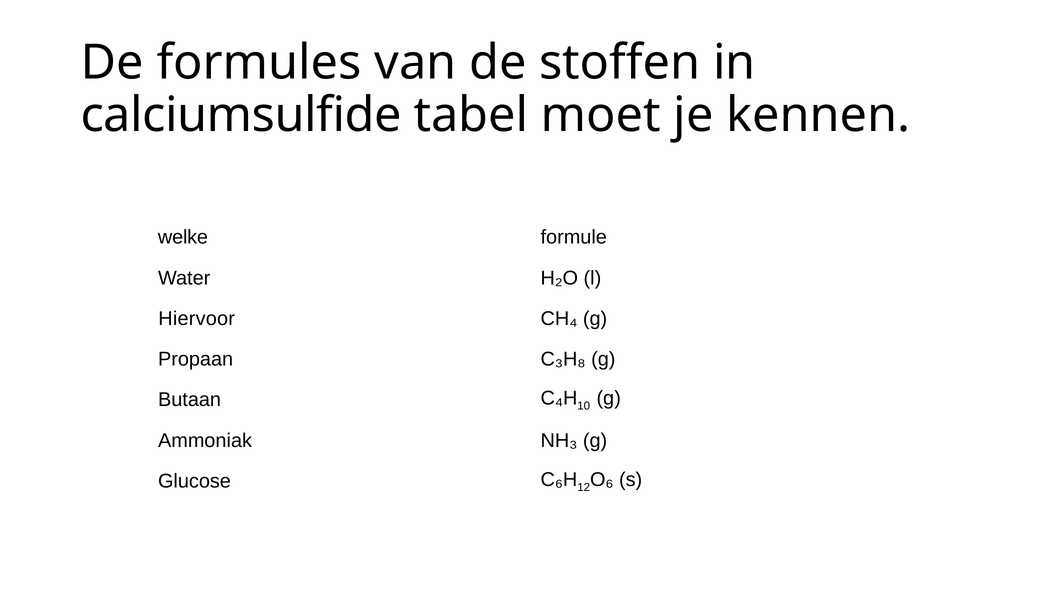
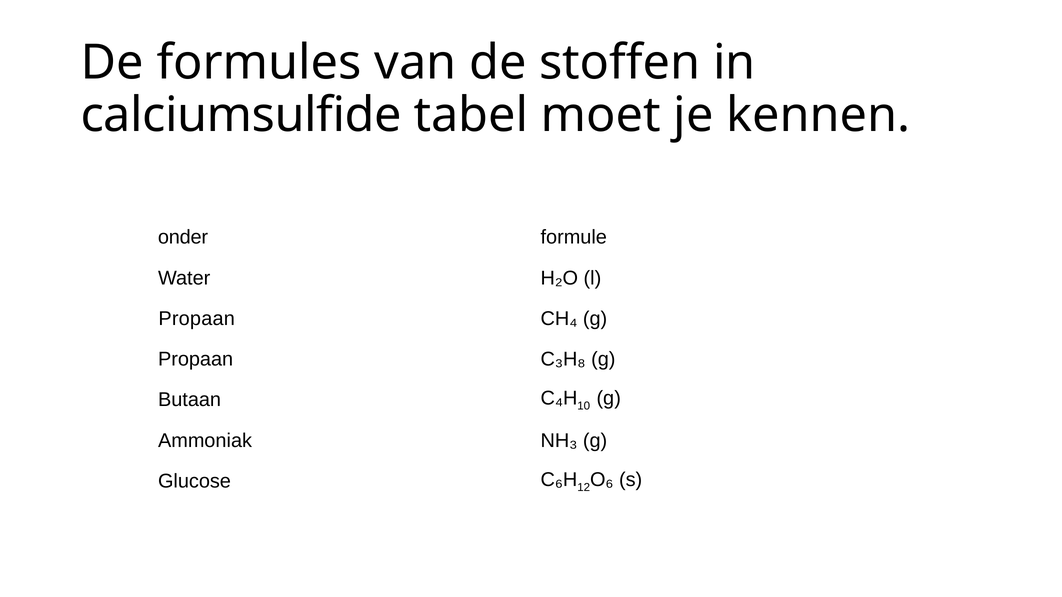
welke: welke -> onder
Hiervoor at (197, 319): Hiervoor -> Propaan
